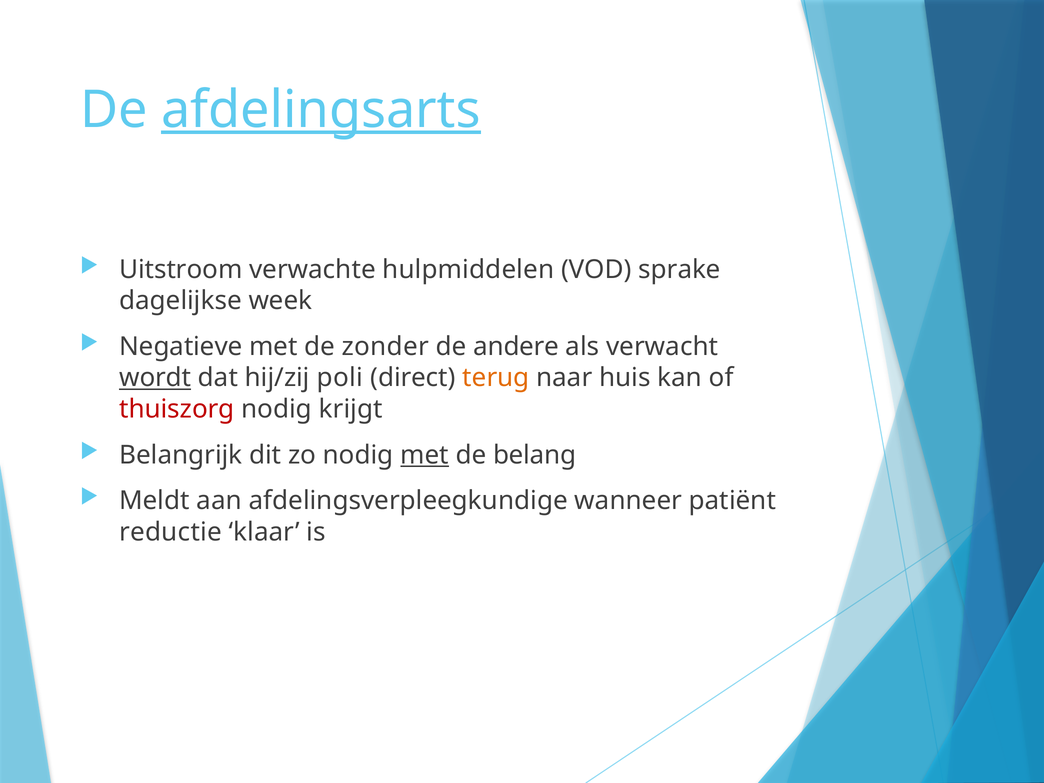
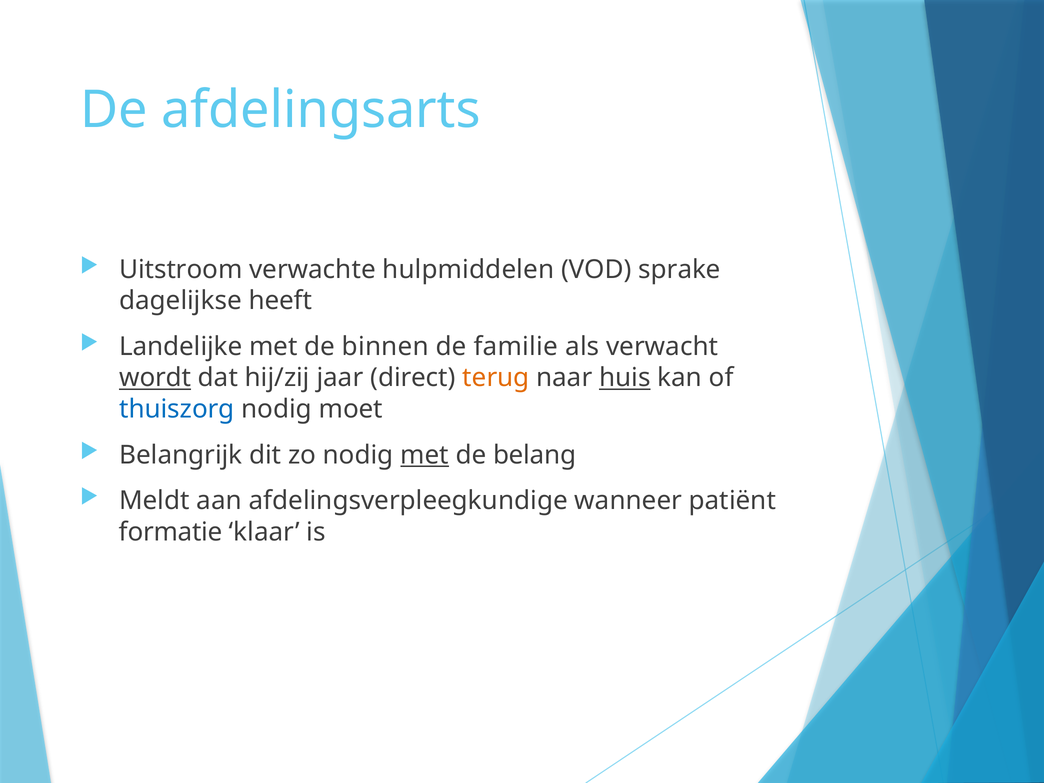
afdelingsarts underline: present -> none
week: week -> heeft
Negatieve: Negatieve -> Landelijke
zonder: zonder -> binnen
andere: andere -> familie
poli: poli -> jaar
huis underline: none -> present
thuiszorg colour: red -> blue
krijgt: krijgt -> moet
reductie: reductie -> formatie
